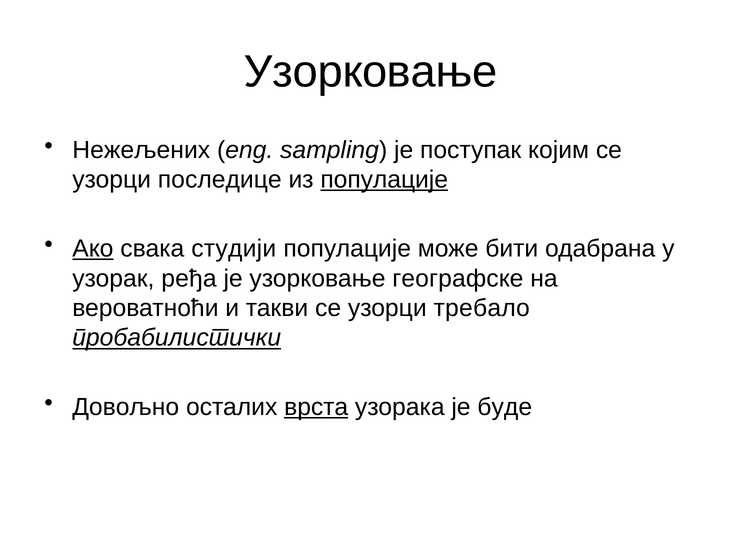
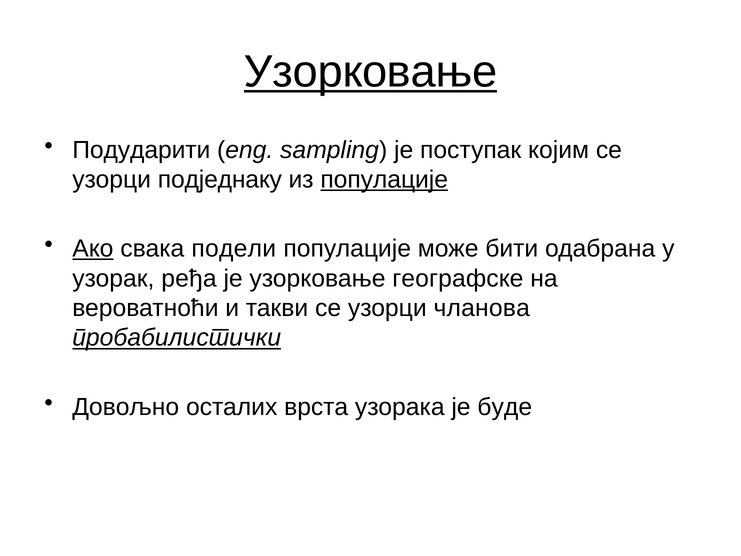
Узорковање at (371, 72) underline: none -> present
Нежељених: Нежељених -> Подударити
последице: последице -> подједнаку
студији: студији -> подели
требало: требало -> чланова
врста underline: present -> none
